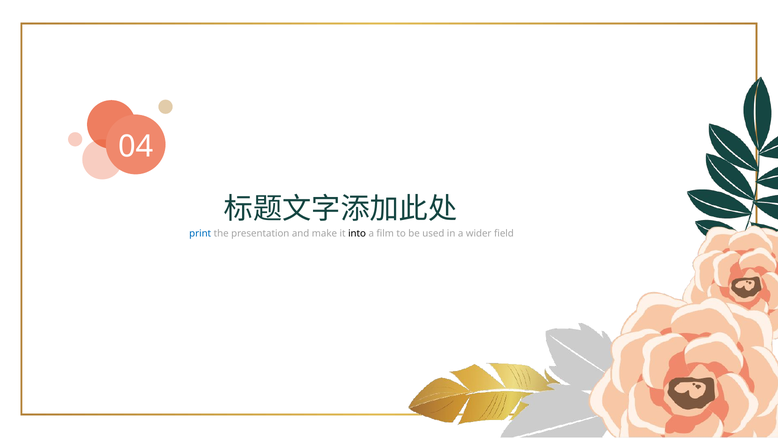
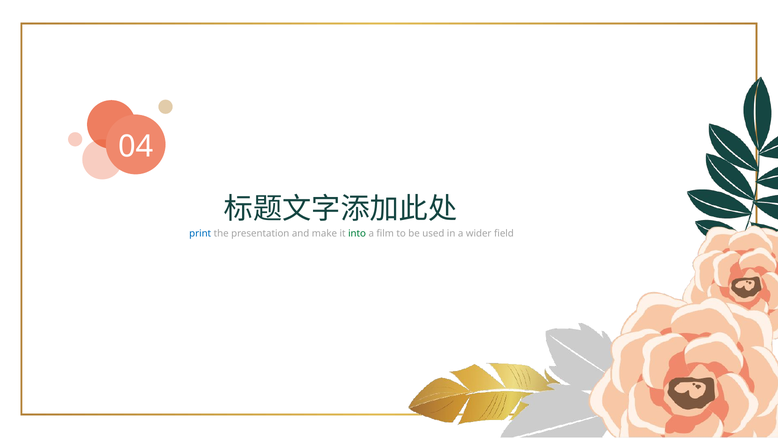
into colour: black -> green
